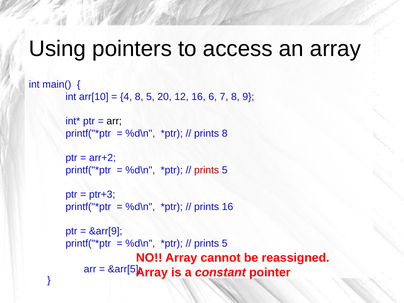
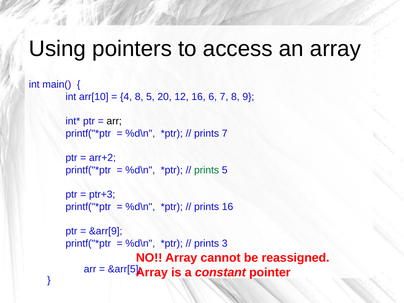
prints 8: 8 -> 7
prints at (207, 170) colour: red -> green
5 at (225, 243): 5 -> 3
